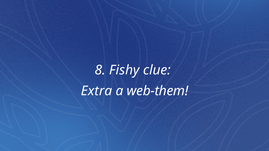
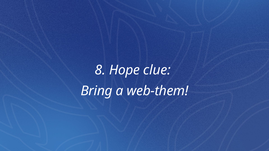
Fishy: Fishy -> Hope
Extra: Extra -> Bring
